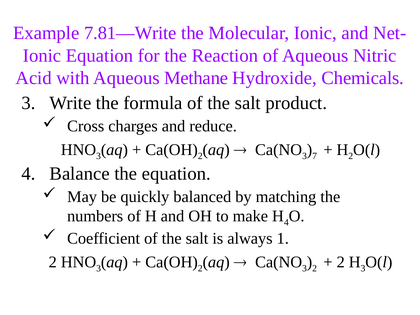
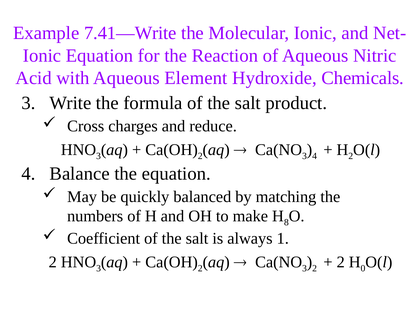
7.81—Write: 7.81—Write -> 7.41—Write
Methane: Methane -> Element
7 at (315, 156): 7 -> 4
H 4: 4 -> 8
H 3: 3 -> 0
